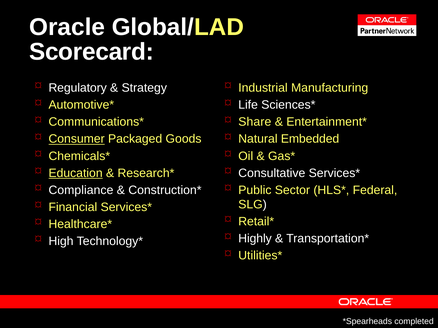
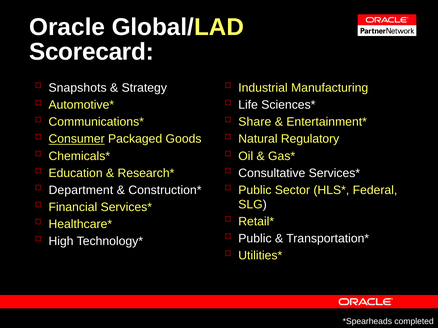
Regulatory: Regulatory -> Snapshots
Embedded: Embedded -> Regulatory
Education underline: present -> none
Compliance: Compliance -> Department
Highly at (255, 239): Highly -> Public
